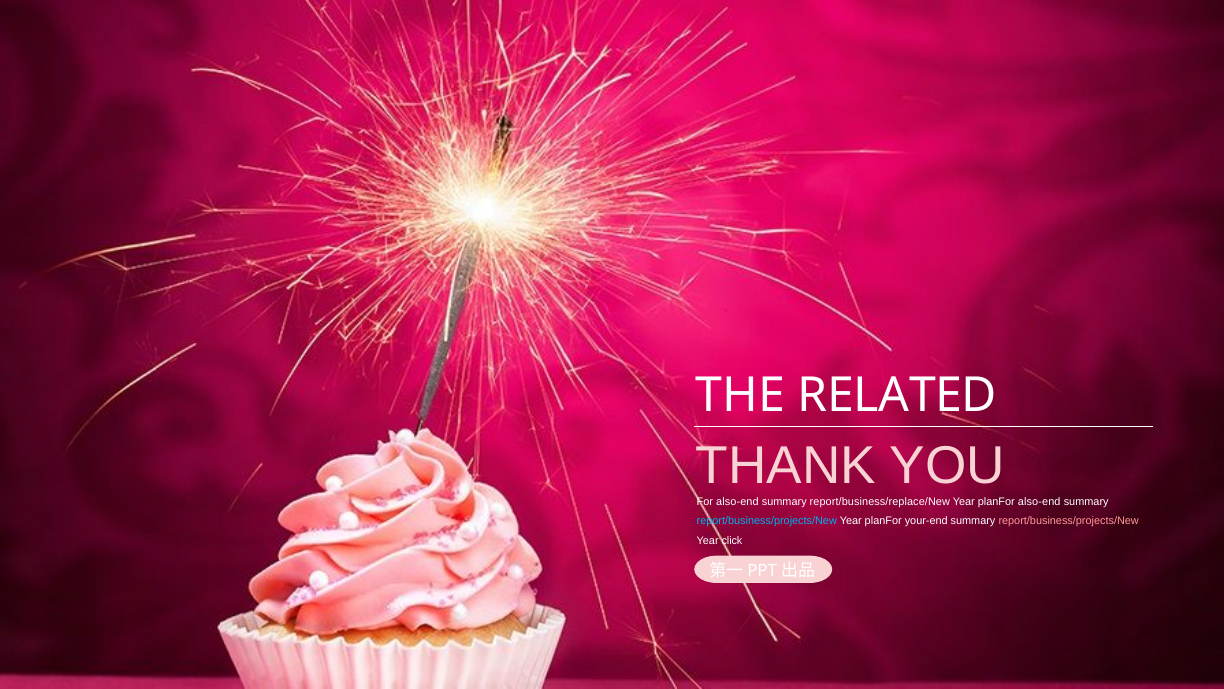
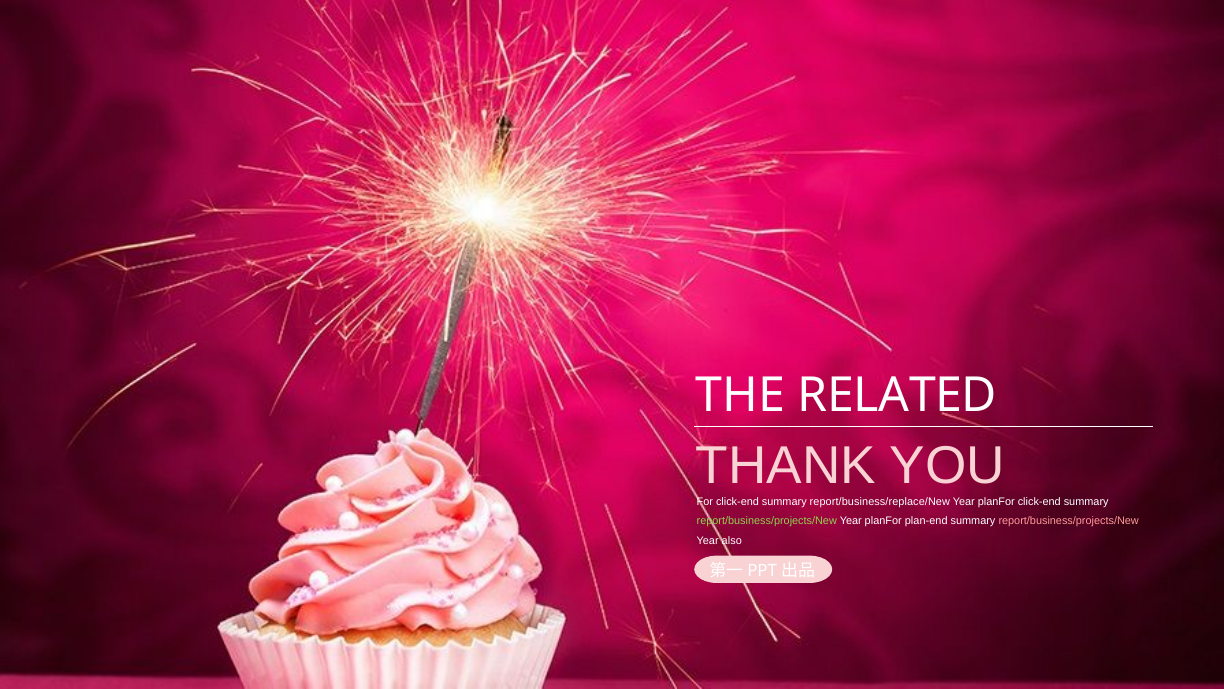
For also-end: also-end -> click-end
planFor also-end: also-end -> click-end
report/business/projects/New at (767, 521) colour: light blue -> light green
your-end: your-end -> plan-end
click: click -> also
